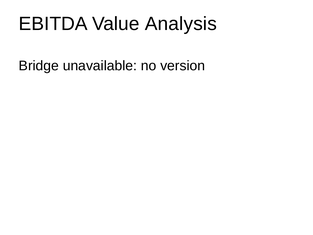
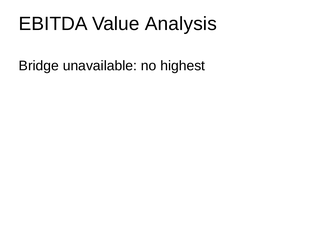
version: version -> highest
